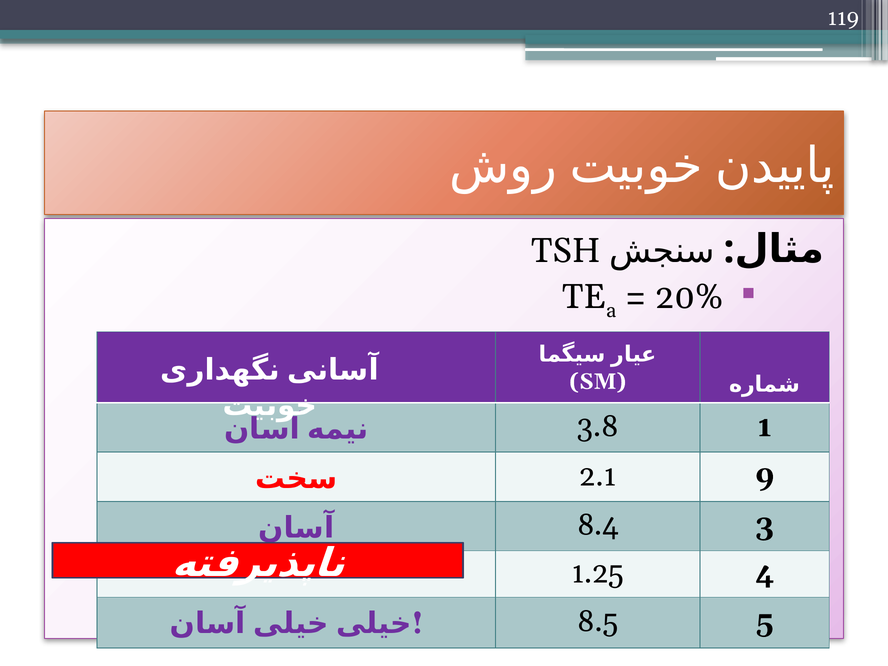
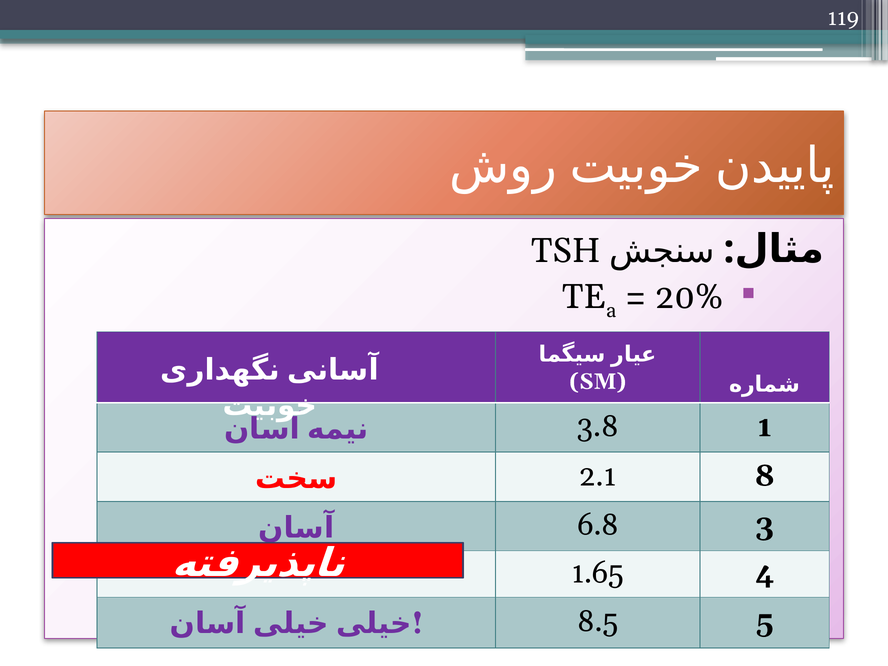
9: 9 -> 8
8.4: 8.4 -> 6.8
1.25: 1.25 -> 1.65
